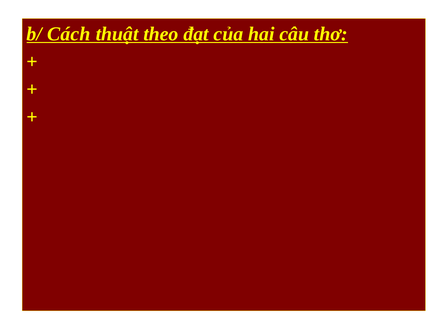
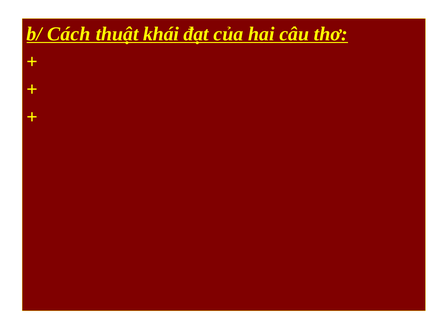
theo: theo -> khái
